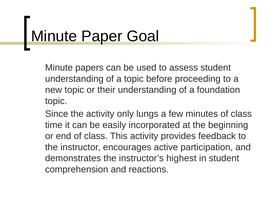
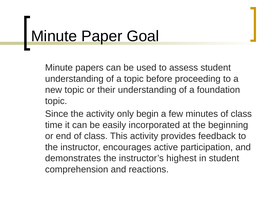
lungs: lungs -> begin
